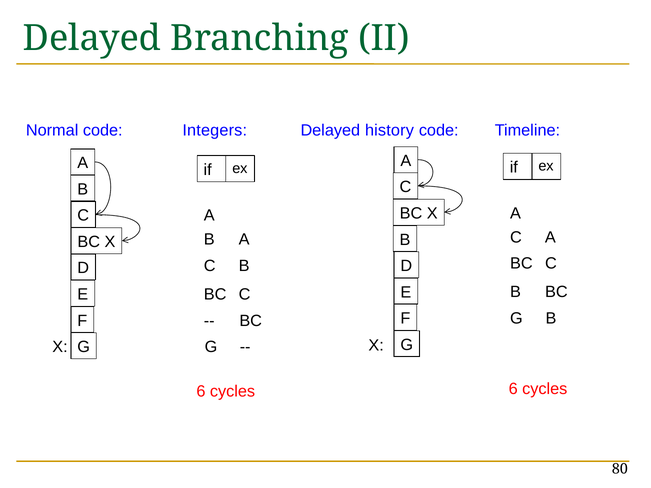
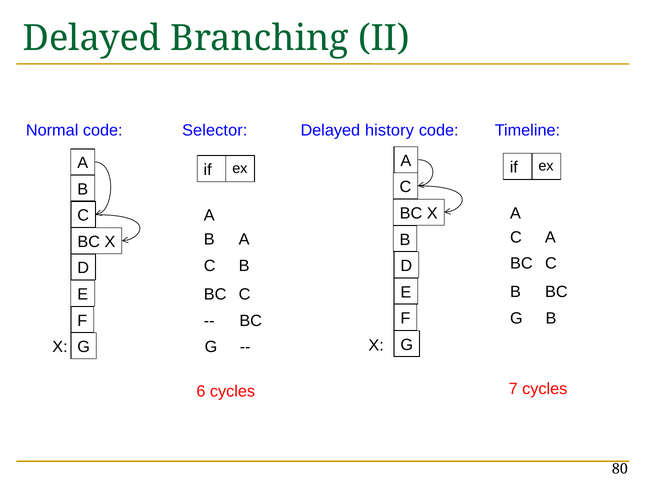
Integers: Integers -> Selector
cycles 6: 6 -> 7
